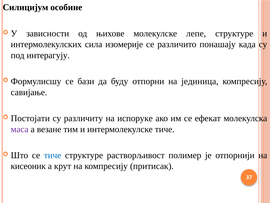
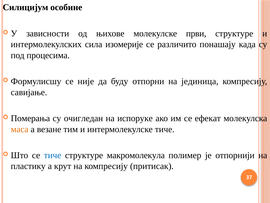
лепе: лепе -> први
интерагују: интерагују -> процесима
бази: бази -> није
Постојати: Постојати -> Померања
различиту: различиту -> очигледан
маса colour: purple -> orange
растворљивост: растворљивост -> макромолекула
кисеоник: кисеоник -> пластику
